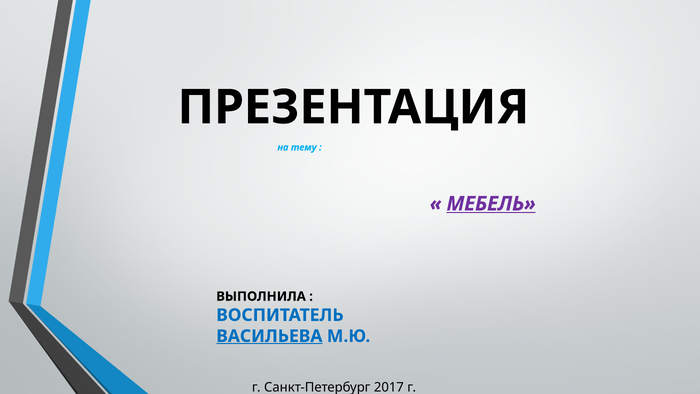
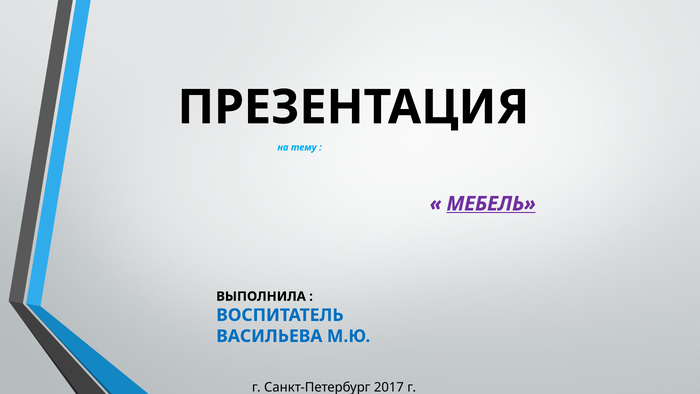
ВАСИЛЬЕВА underline: present -> none
